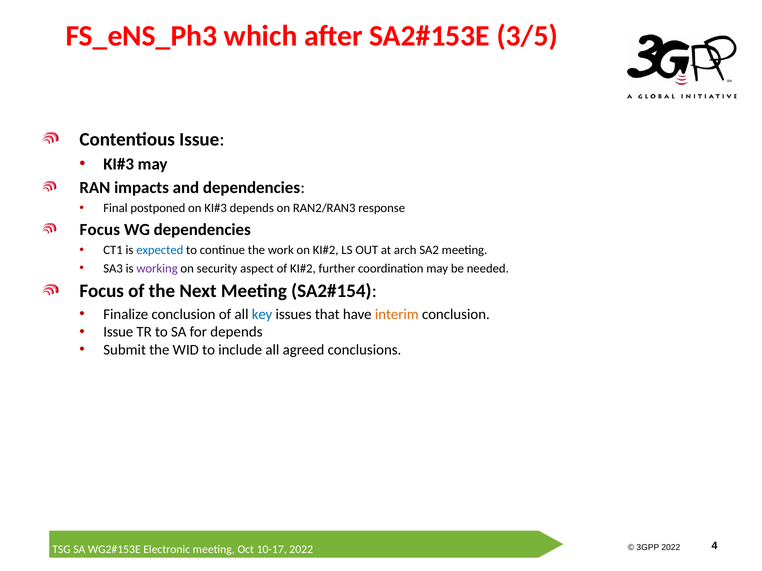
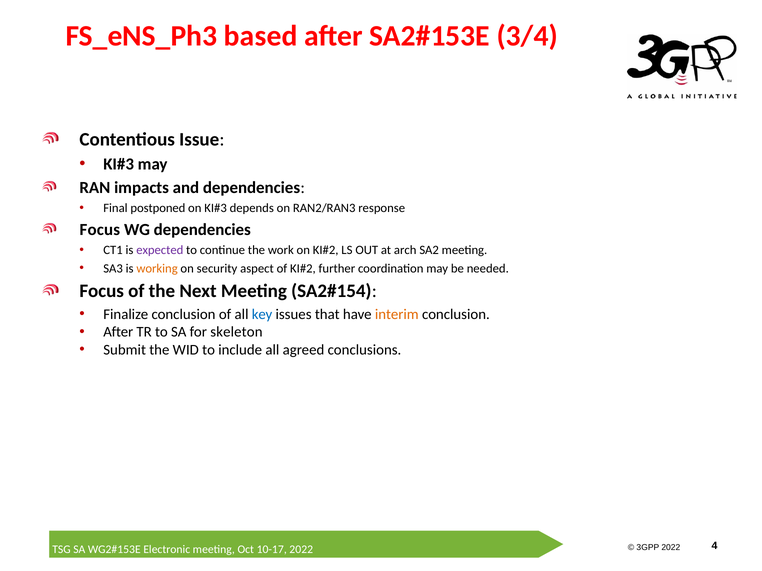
which: which -> based
3/5: 3/5 -> 3/4
expected colour: blue -> purple
working colour: purple -> orange
Issue at (118, 332): Issue -> After
for depends: depends -> skeleton
